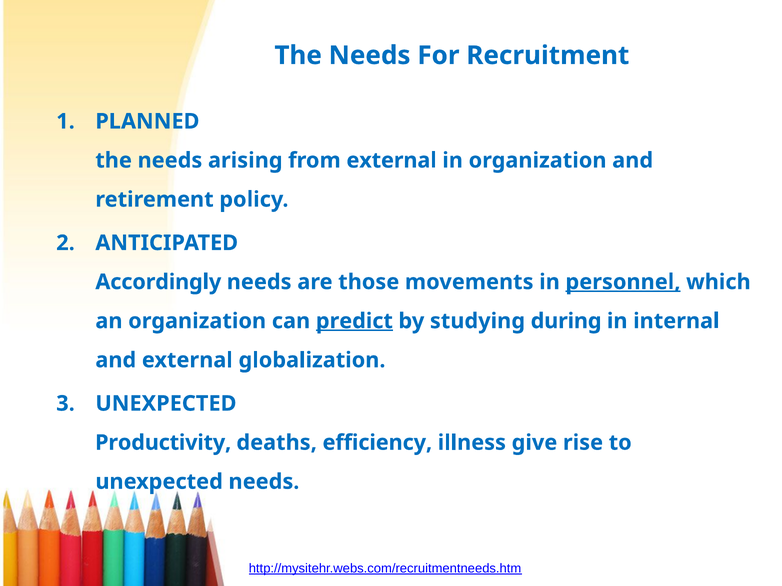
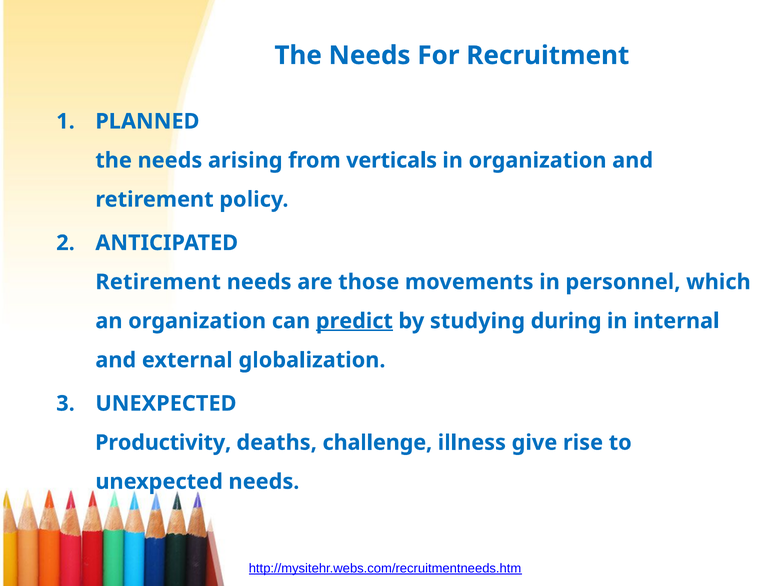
from external: external -> verticals
Accordingly at (158, 282): Accordingly -> Retirement
personnel underline: present -> none
efficiency: efficiency -> challenge
